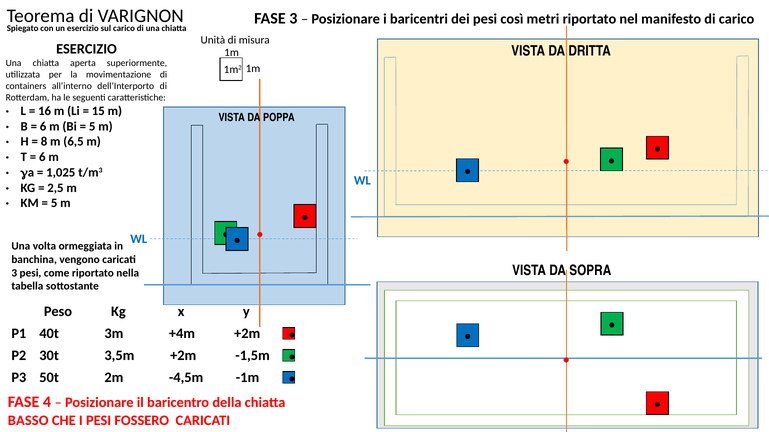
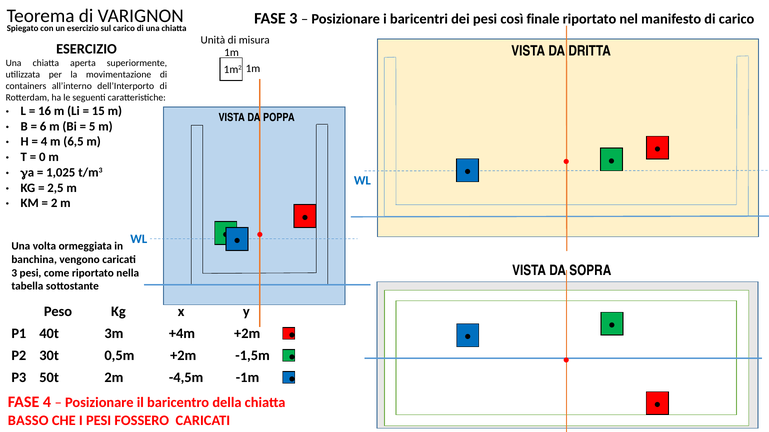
metri: metri -> finale
8 at (44, 142): 8 -> 4
6 at (42, 157): 6 -> 0
5 at (54, 203): 5 -> 2
3,5m: 3,5m -> 0,5m
